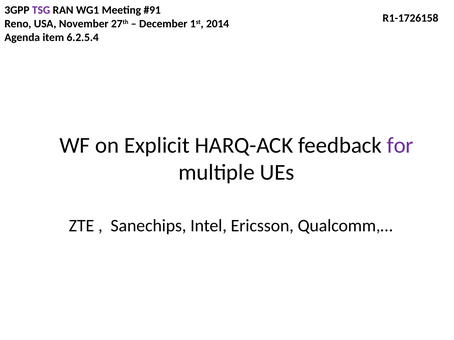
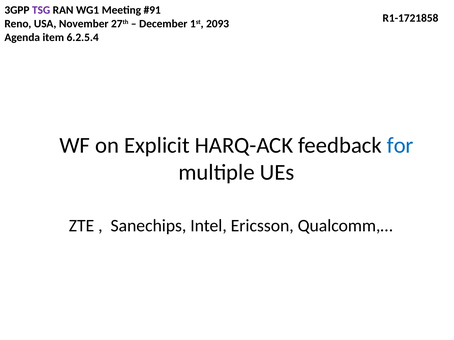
R1-1726158: R1-1726158 -> R1-1721858
2014: 2014 -> 2093
for colour: purple -> blue
